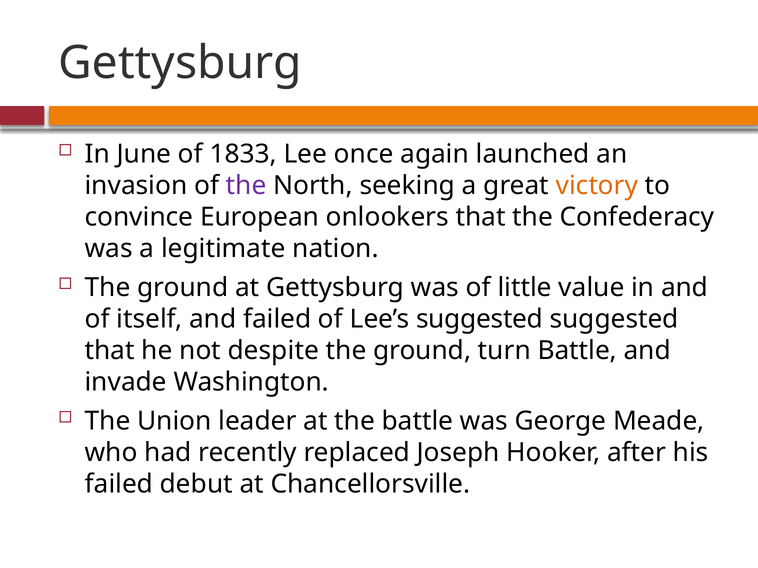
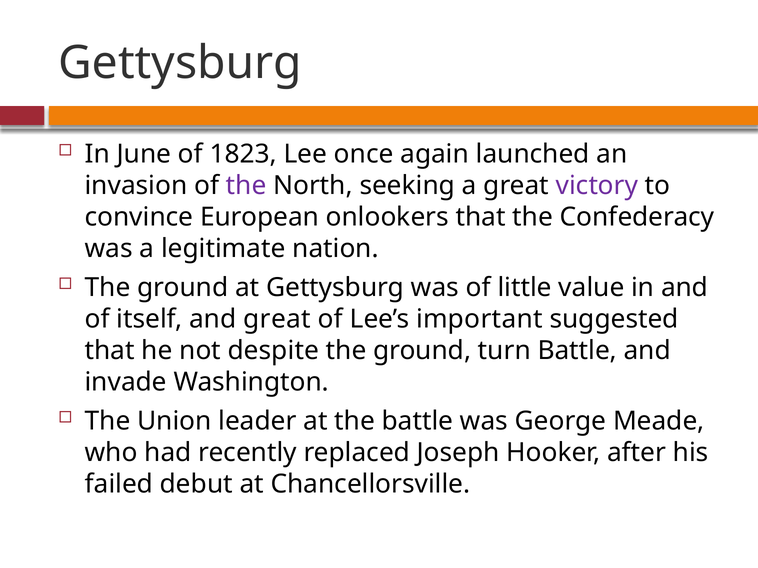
1833: 1833 -> 1823
victory colour: orange -> purple
and failed: failed -> great
Lee’s suggested: suggested -> important
